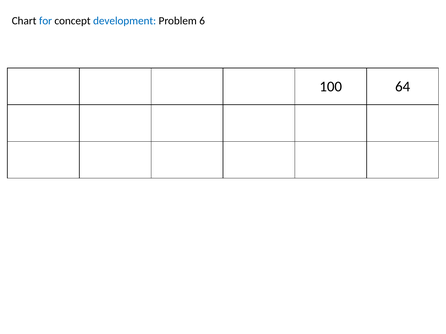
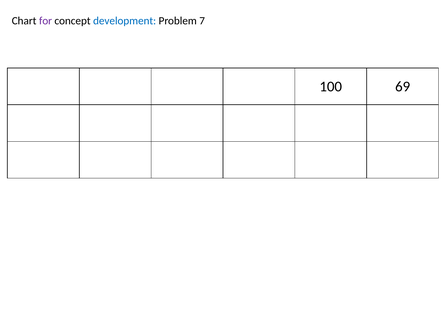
for colour: blue -> purple
6: 6 -> 7
64: 64 -> 69
